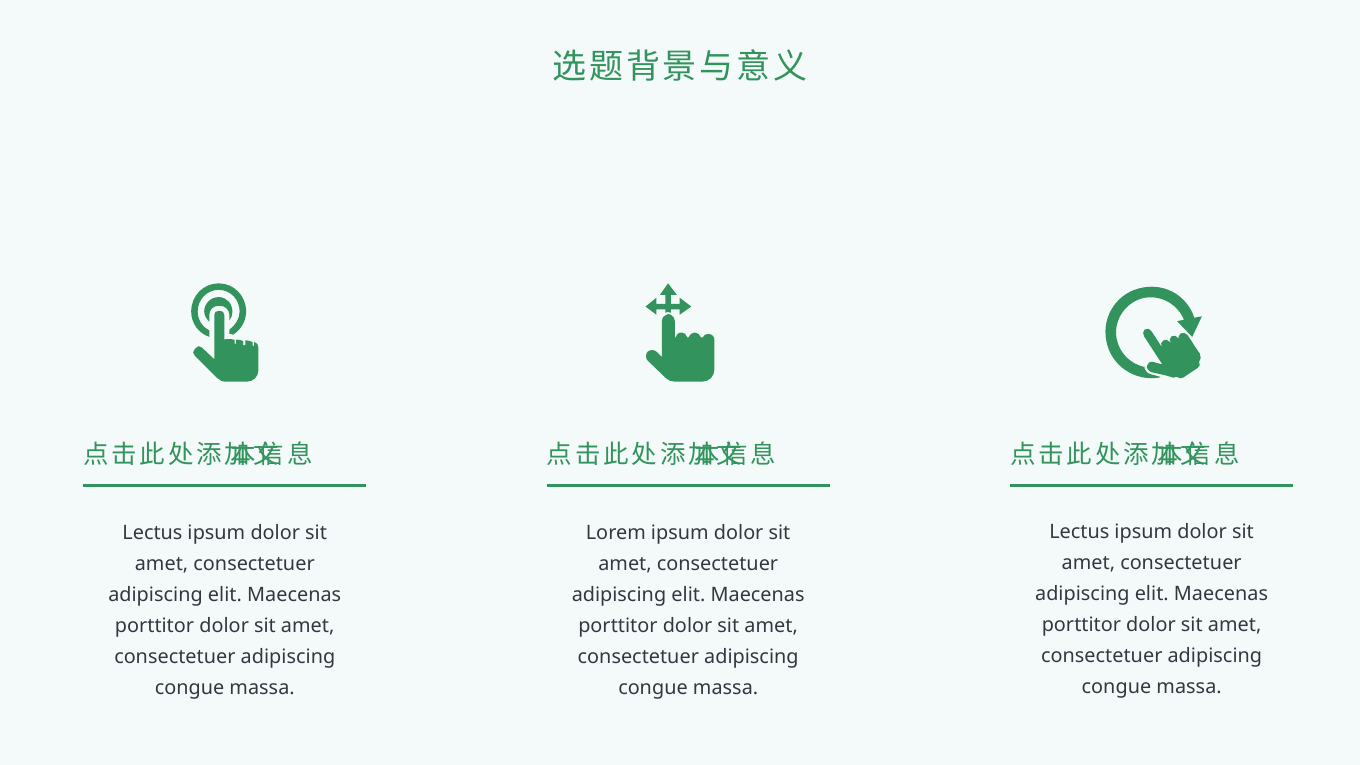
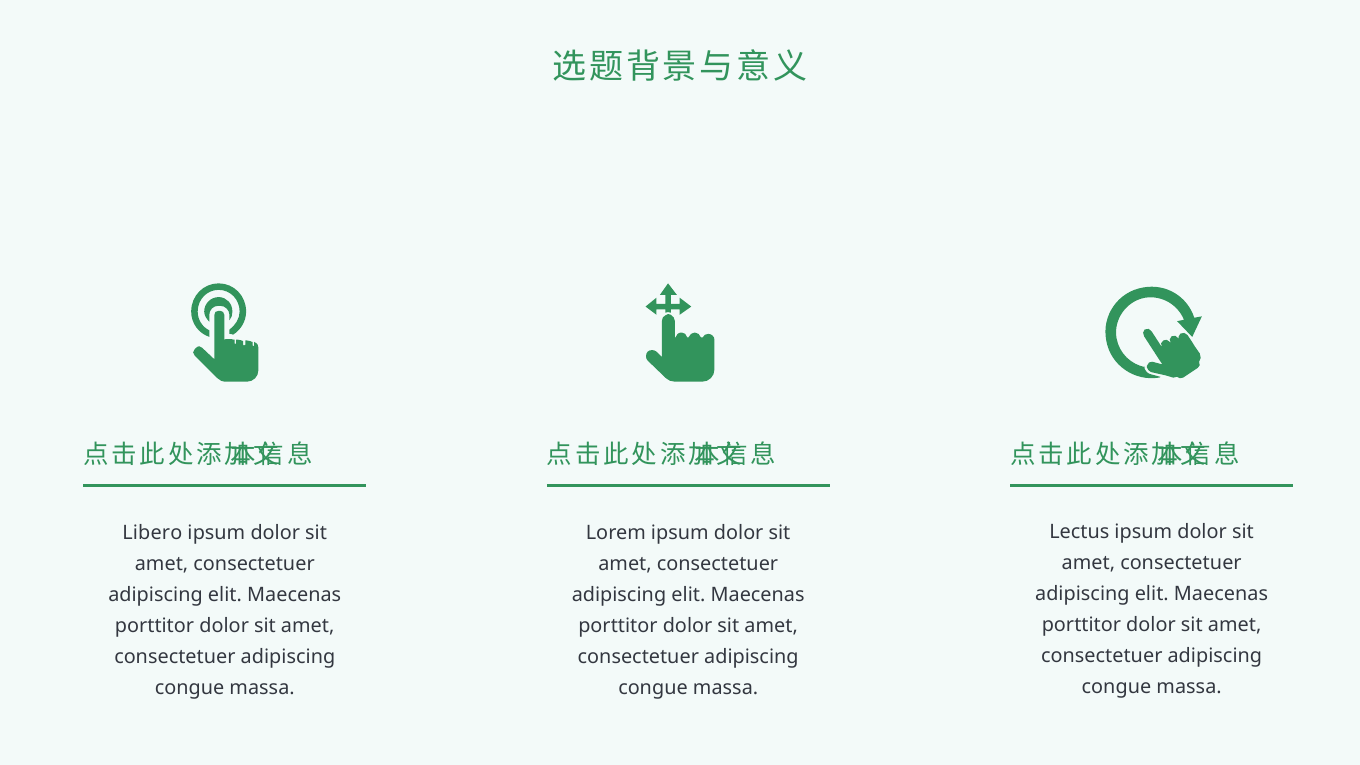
Lectus at (152, 533): Lectus -> Libero
